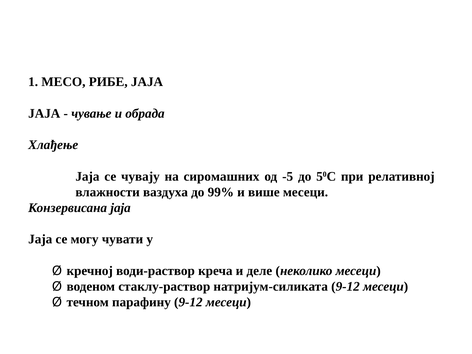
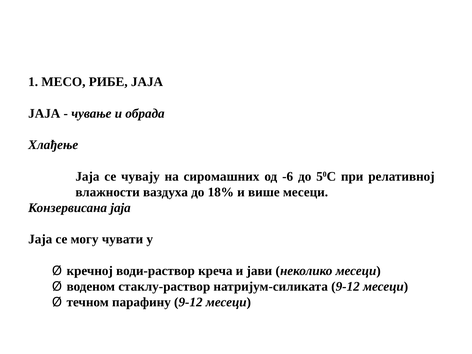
-5: -5 -> -6
99%: 99% -> 18%
деле: деле -> јави
